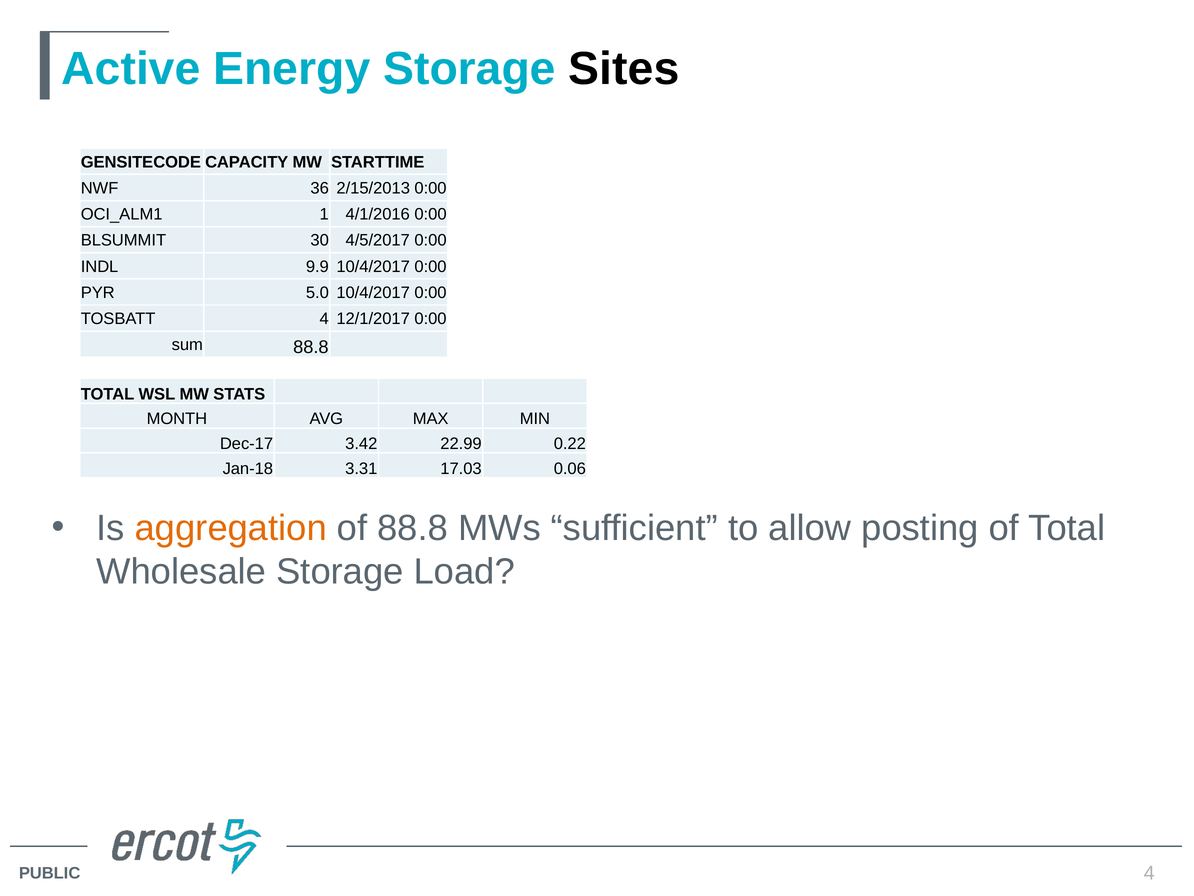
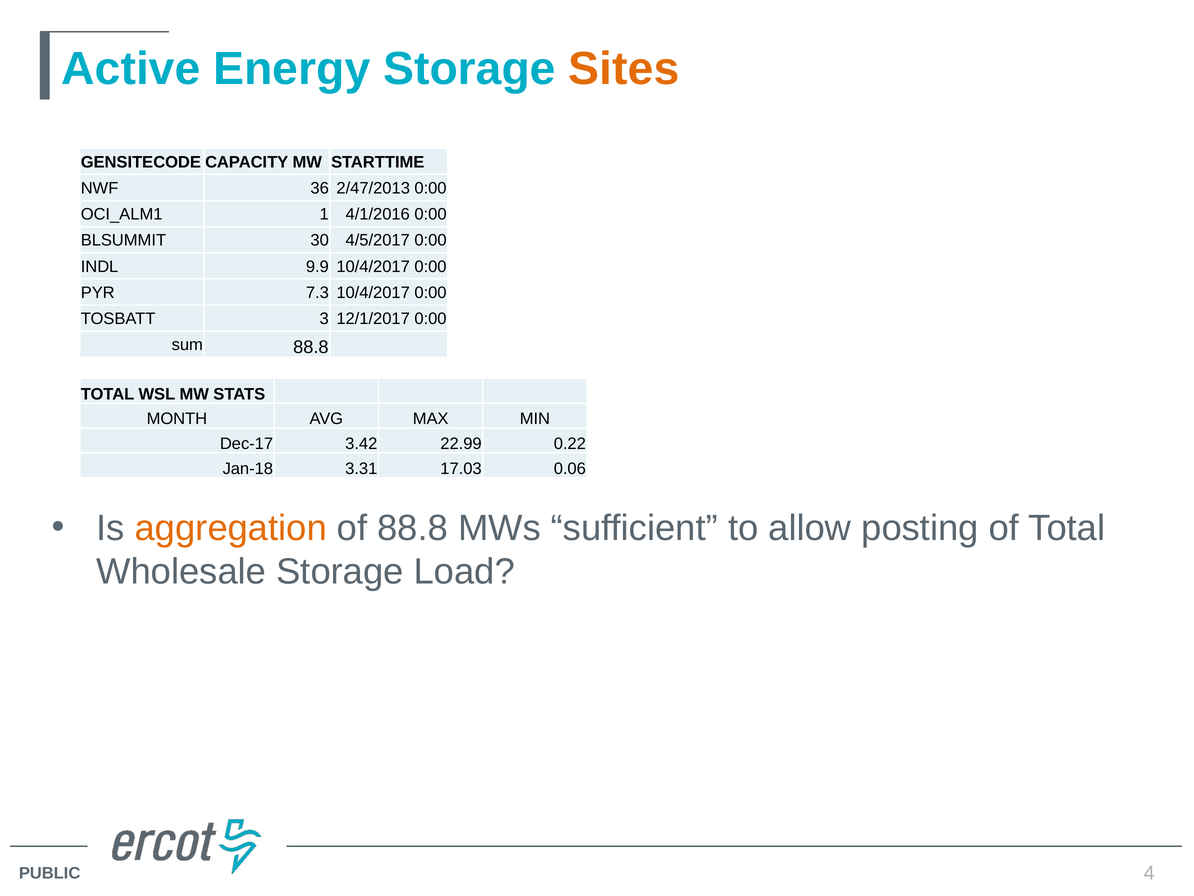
Sites colour: black -> orange
2/15/2013: 2/15/2013 -> 2/47/2013
5.0: 5.0 -> 7.3
TOSBATT 4: 4 -> 3
